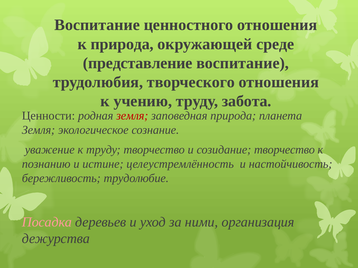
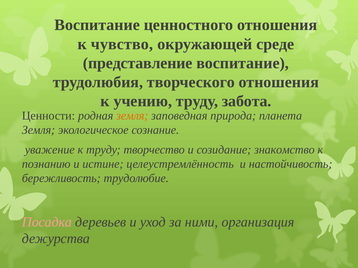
к природа: природа -> чувство
земля at (132, 116) colour: red -> orange
созидание творчество: творчество -> знакомство
